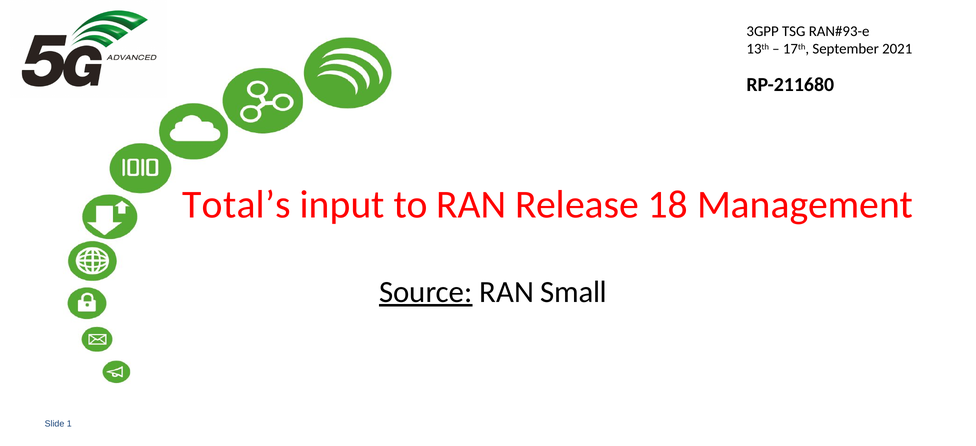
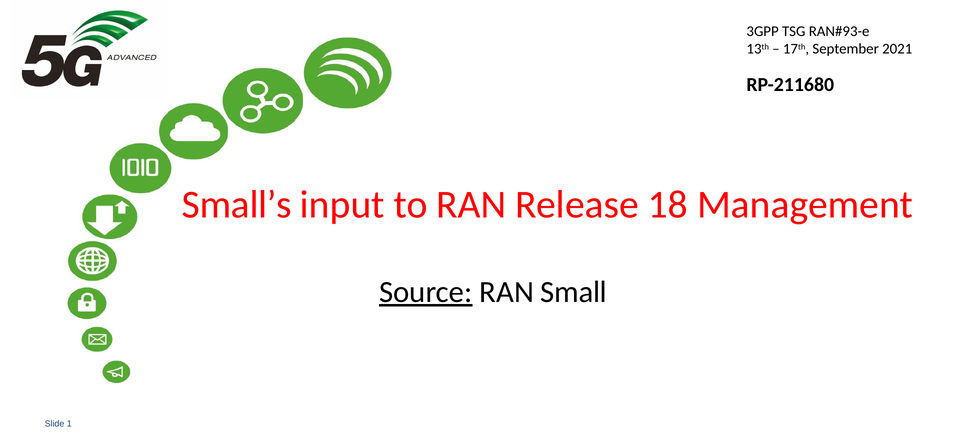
Total’s: Total’s -> Small’s
